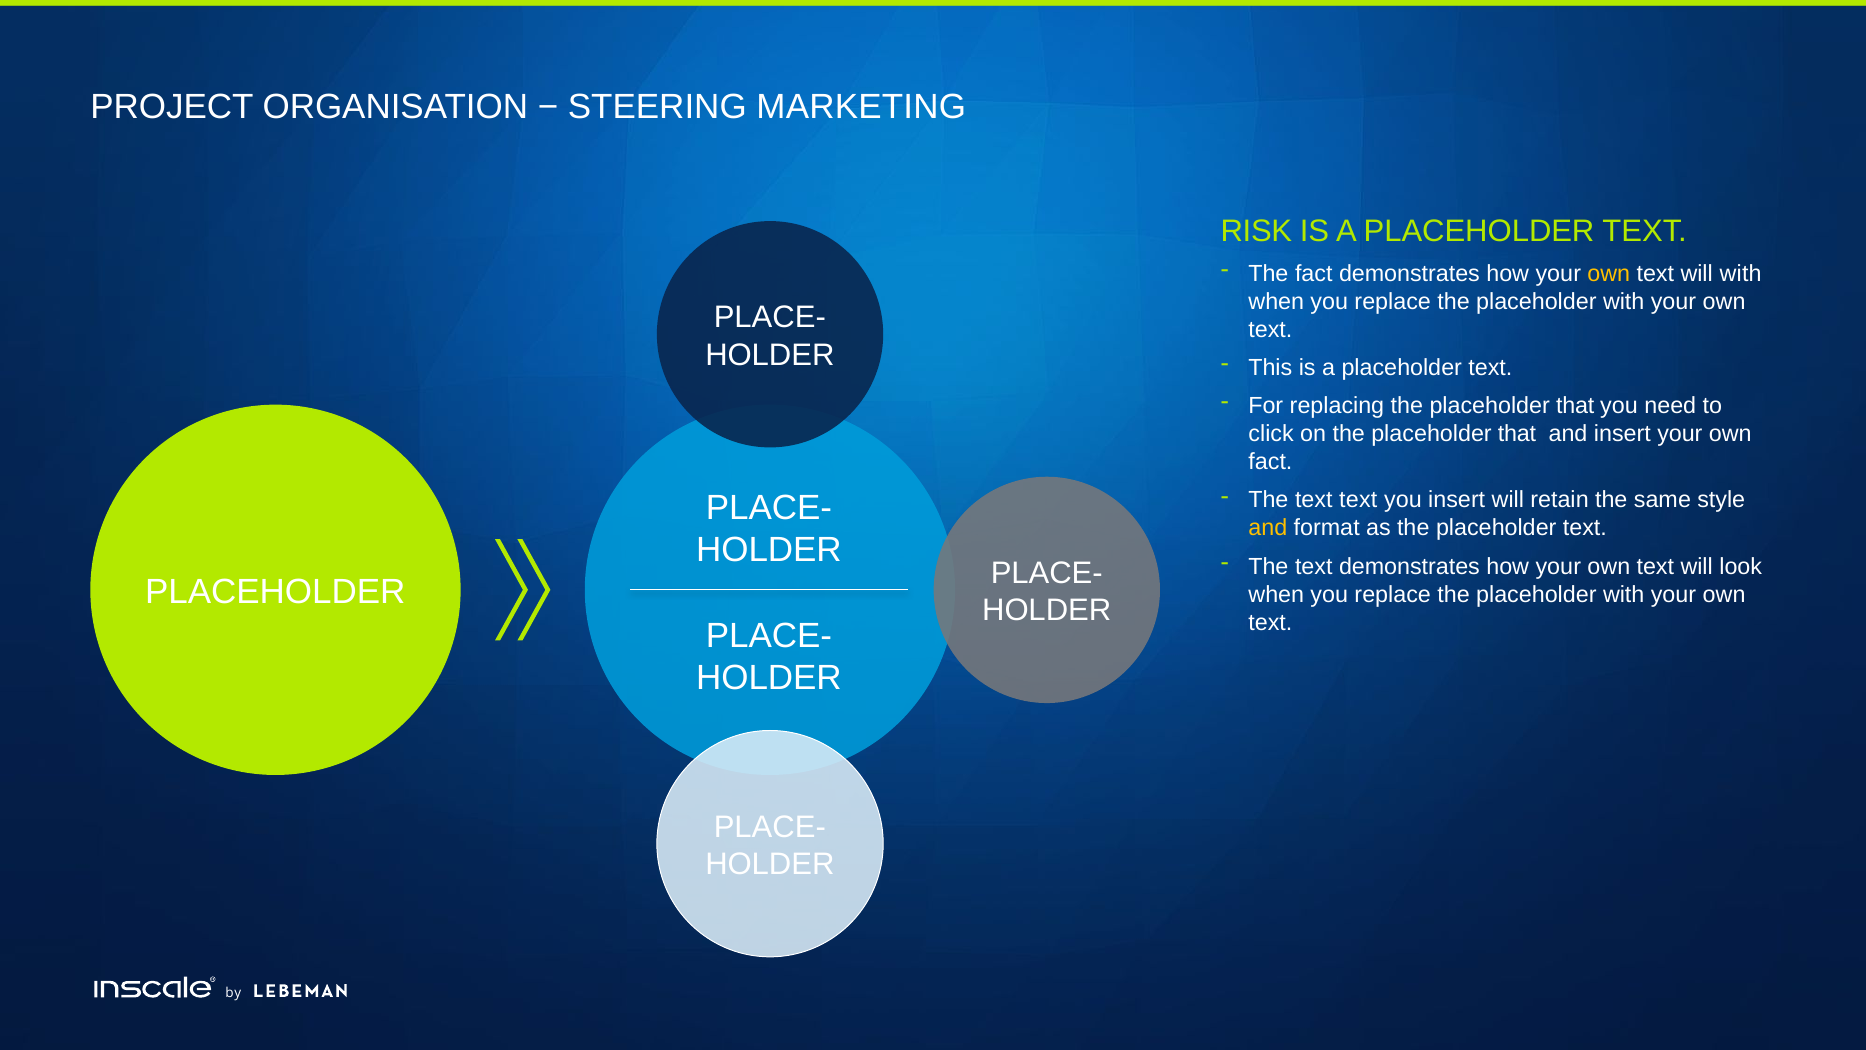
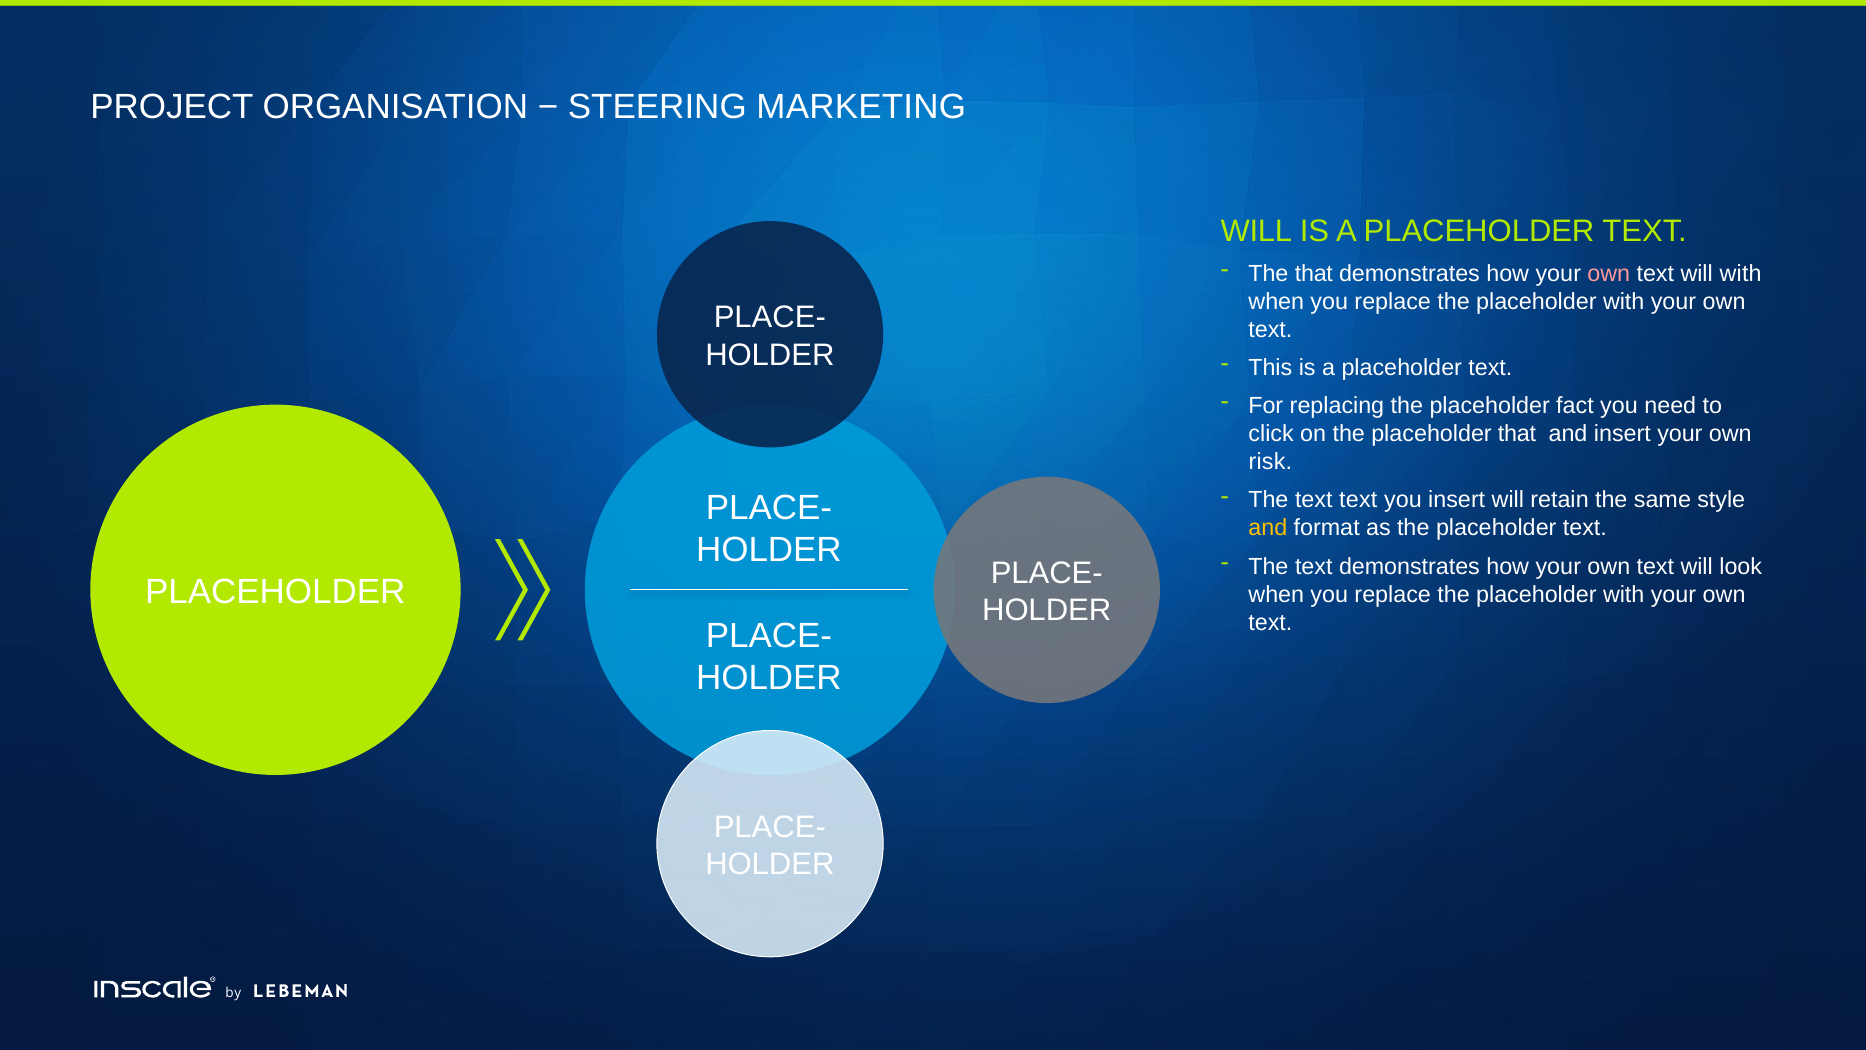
RISK at (1256, 231): RISK -> WILL
The fact: fact -> that
own at (1609, 273) colour: yellow -> pink
replacing the placeholder that: that -> fact
fact at (1270, 462): fact -> risk
